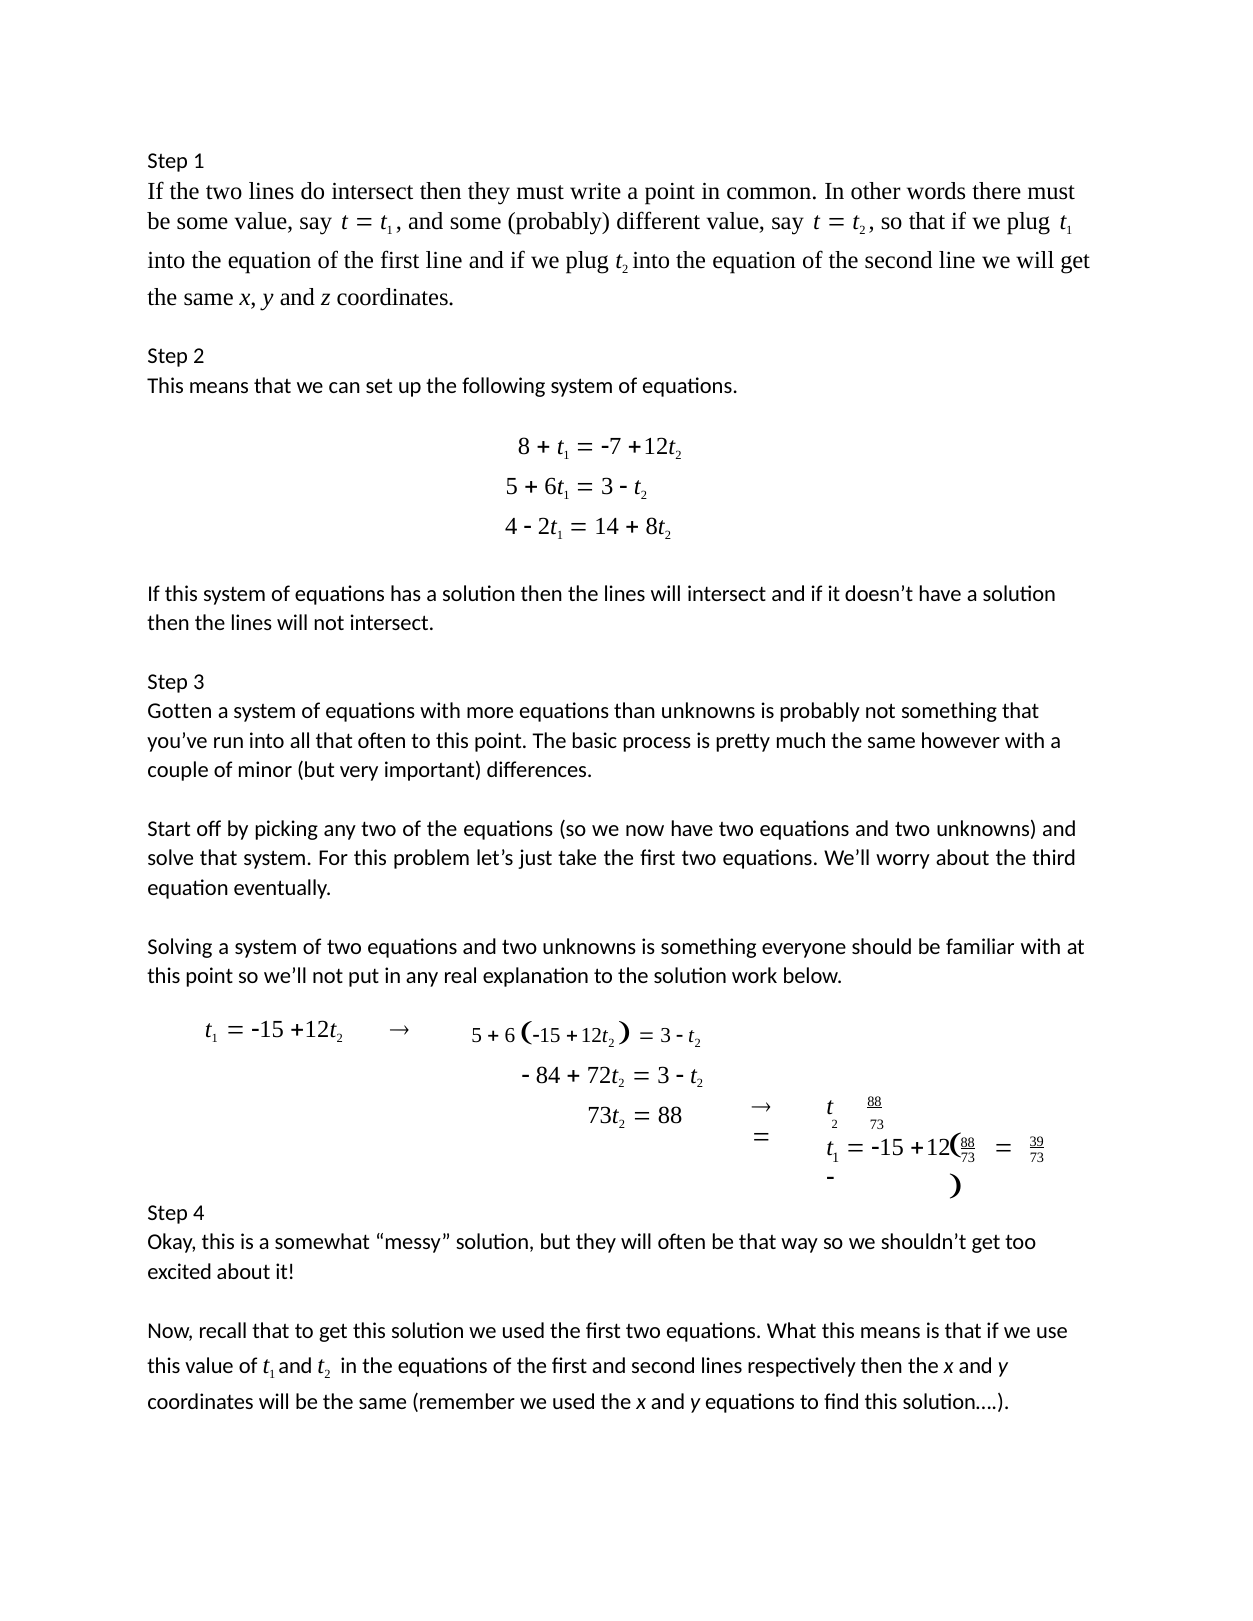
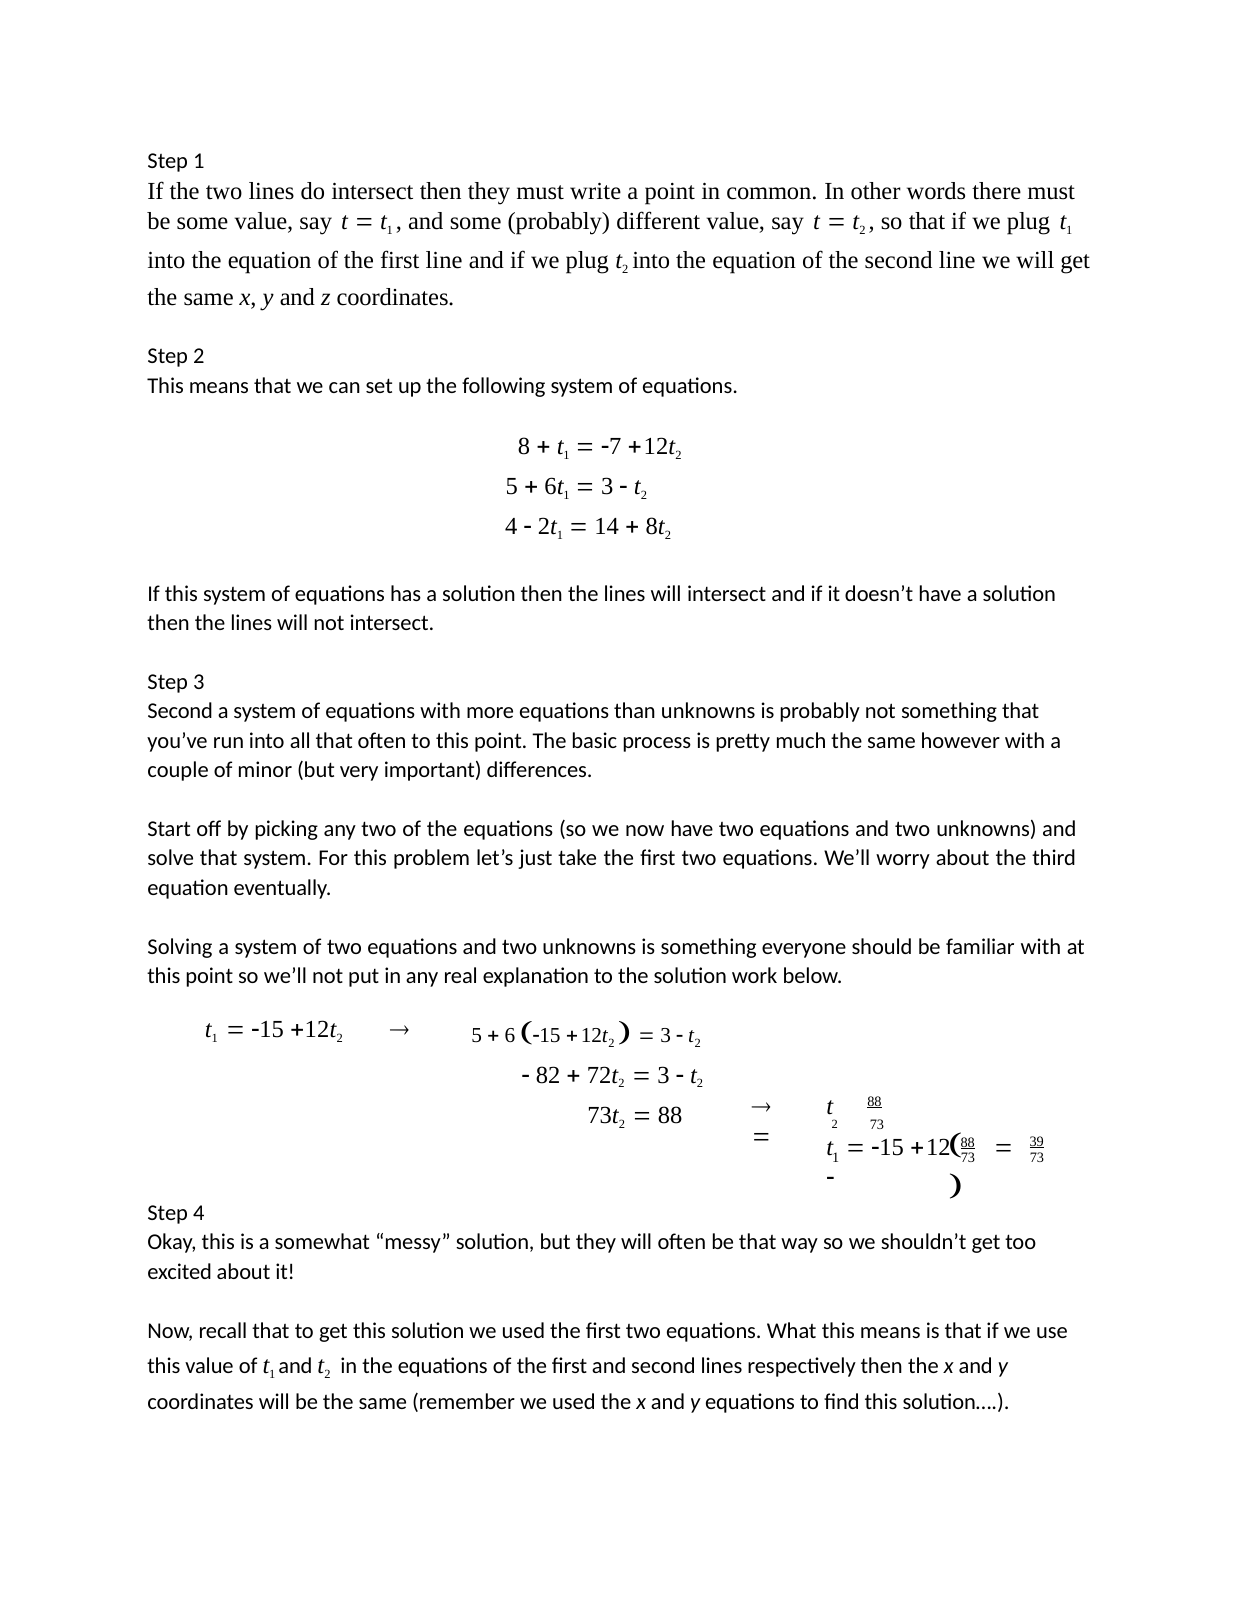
Gotten at (180, 712): Gotten -> Second
84: 84 -> 82
